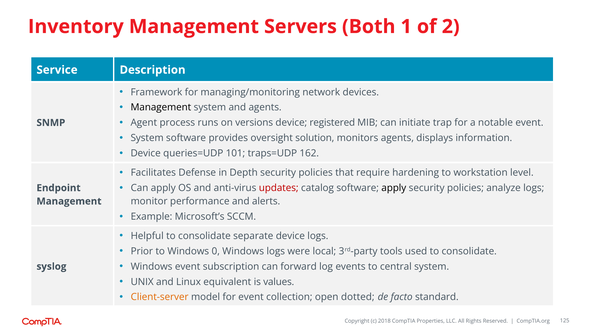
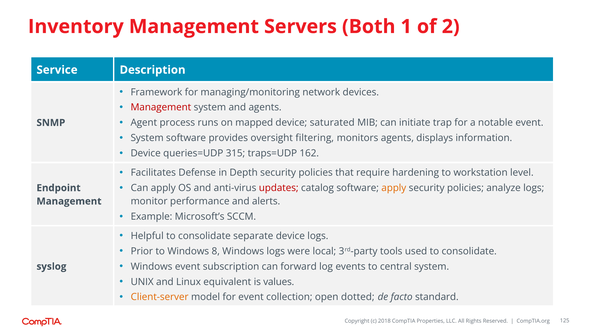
Management at (161, 108) colour: black -> red
versions: versions -> mapped
registered: registered -> saturated
solution: solution -> filtering
101: 101 -> 315
apply at (394, 188) colour: black -> orange
0: 0 -> 8
